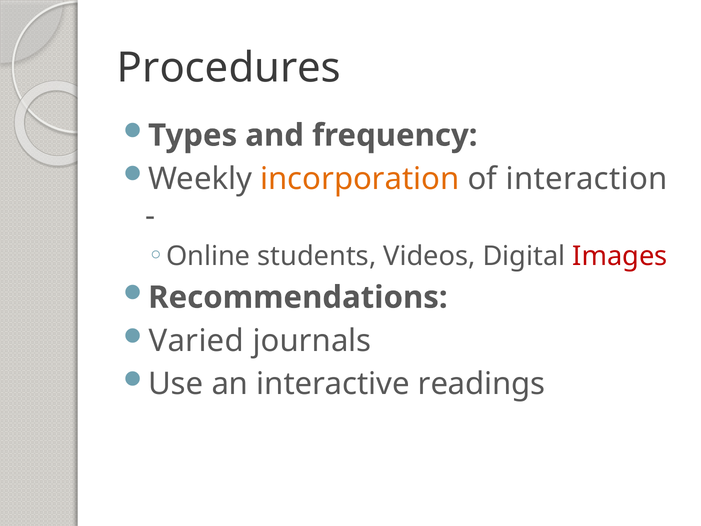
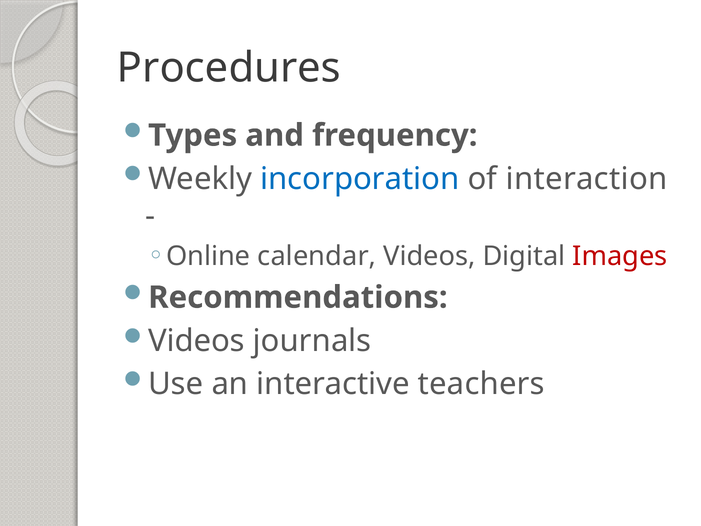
incorporation colour: orange -> blue
students: students -> calendar
Varied at (196, 341): Varied -> Videos
readings: readings -> teachers
